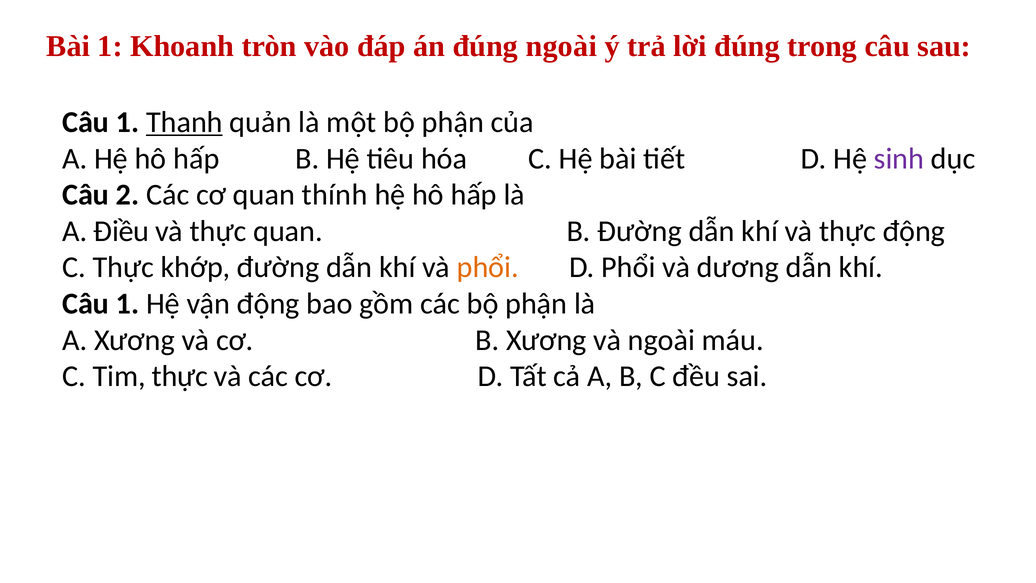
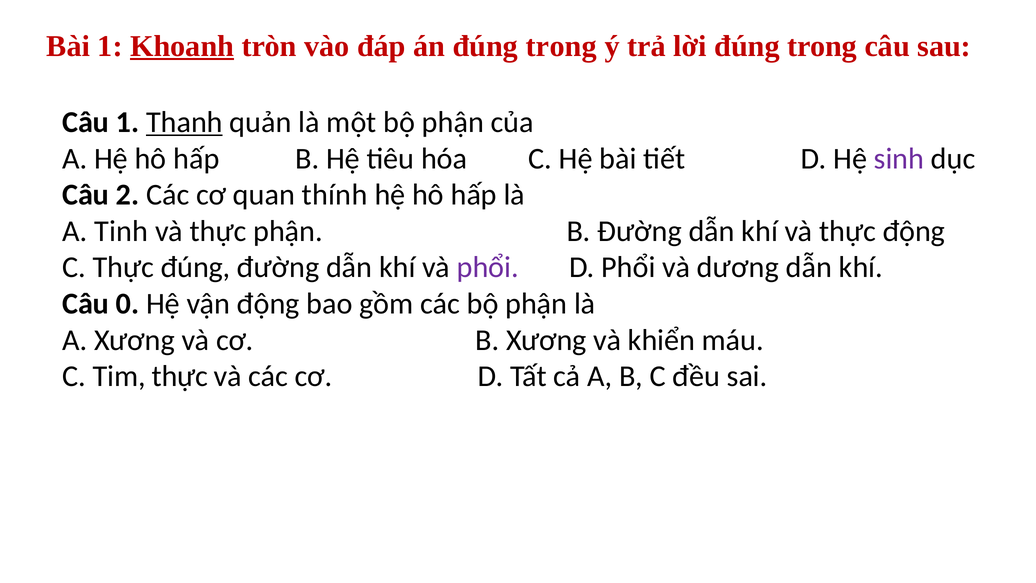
Khoanh underline: none -> present
án đúng ngoài: ngoài -> trong
Điều: Điều -> Tinh
thực quan: quan -> phận
Thực khớp: khớp -> đúng
phổi at (488, 267) colour: orange -> purple
1 at (128, 304): 1 -> 0
và ngoài: ngoài -> khiển
